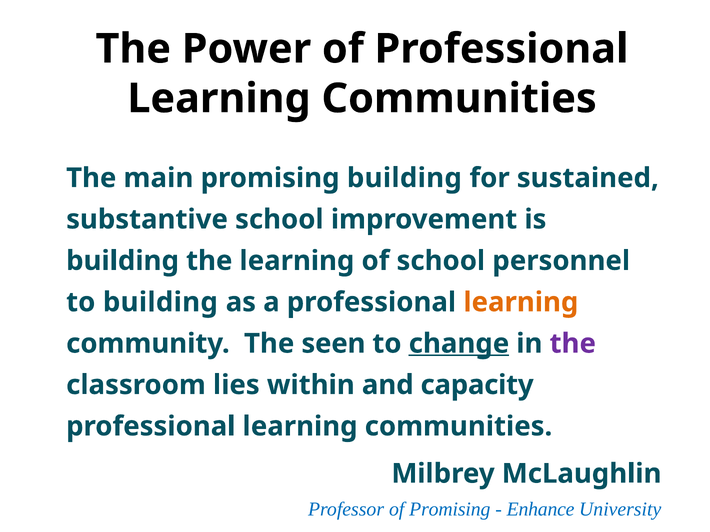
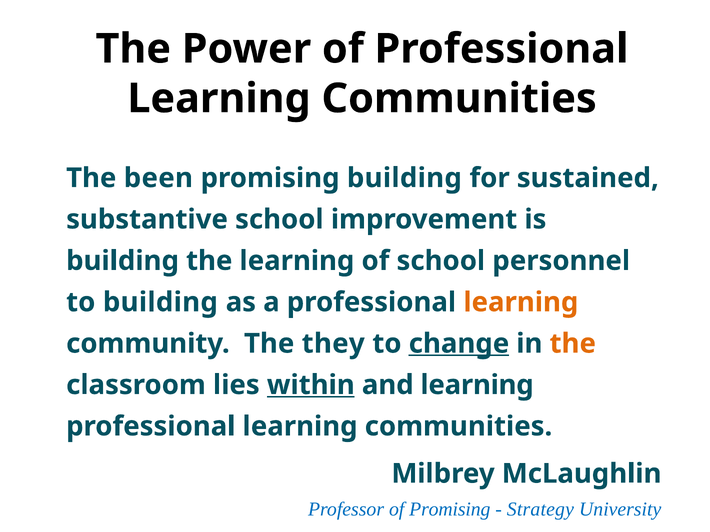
main: main -> been
seen: seen -> they
the at (573, 344) colour: purple -> orange
within underline: none -> present
and capacity: capacity -> learning
Enhance: Enhance -> Strategy
